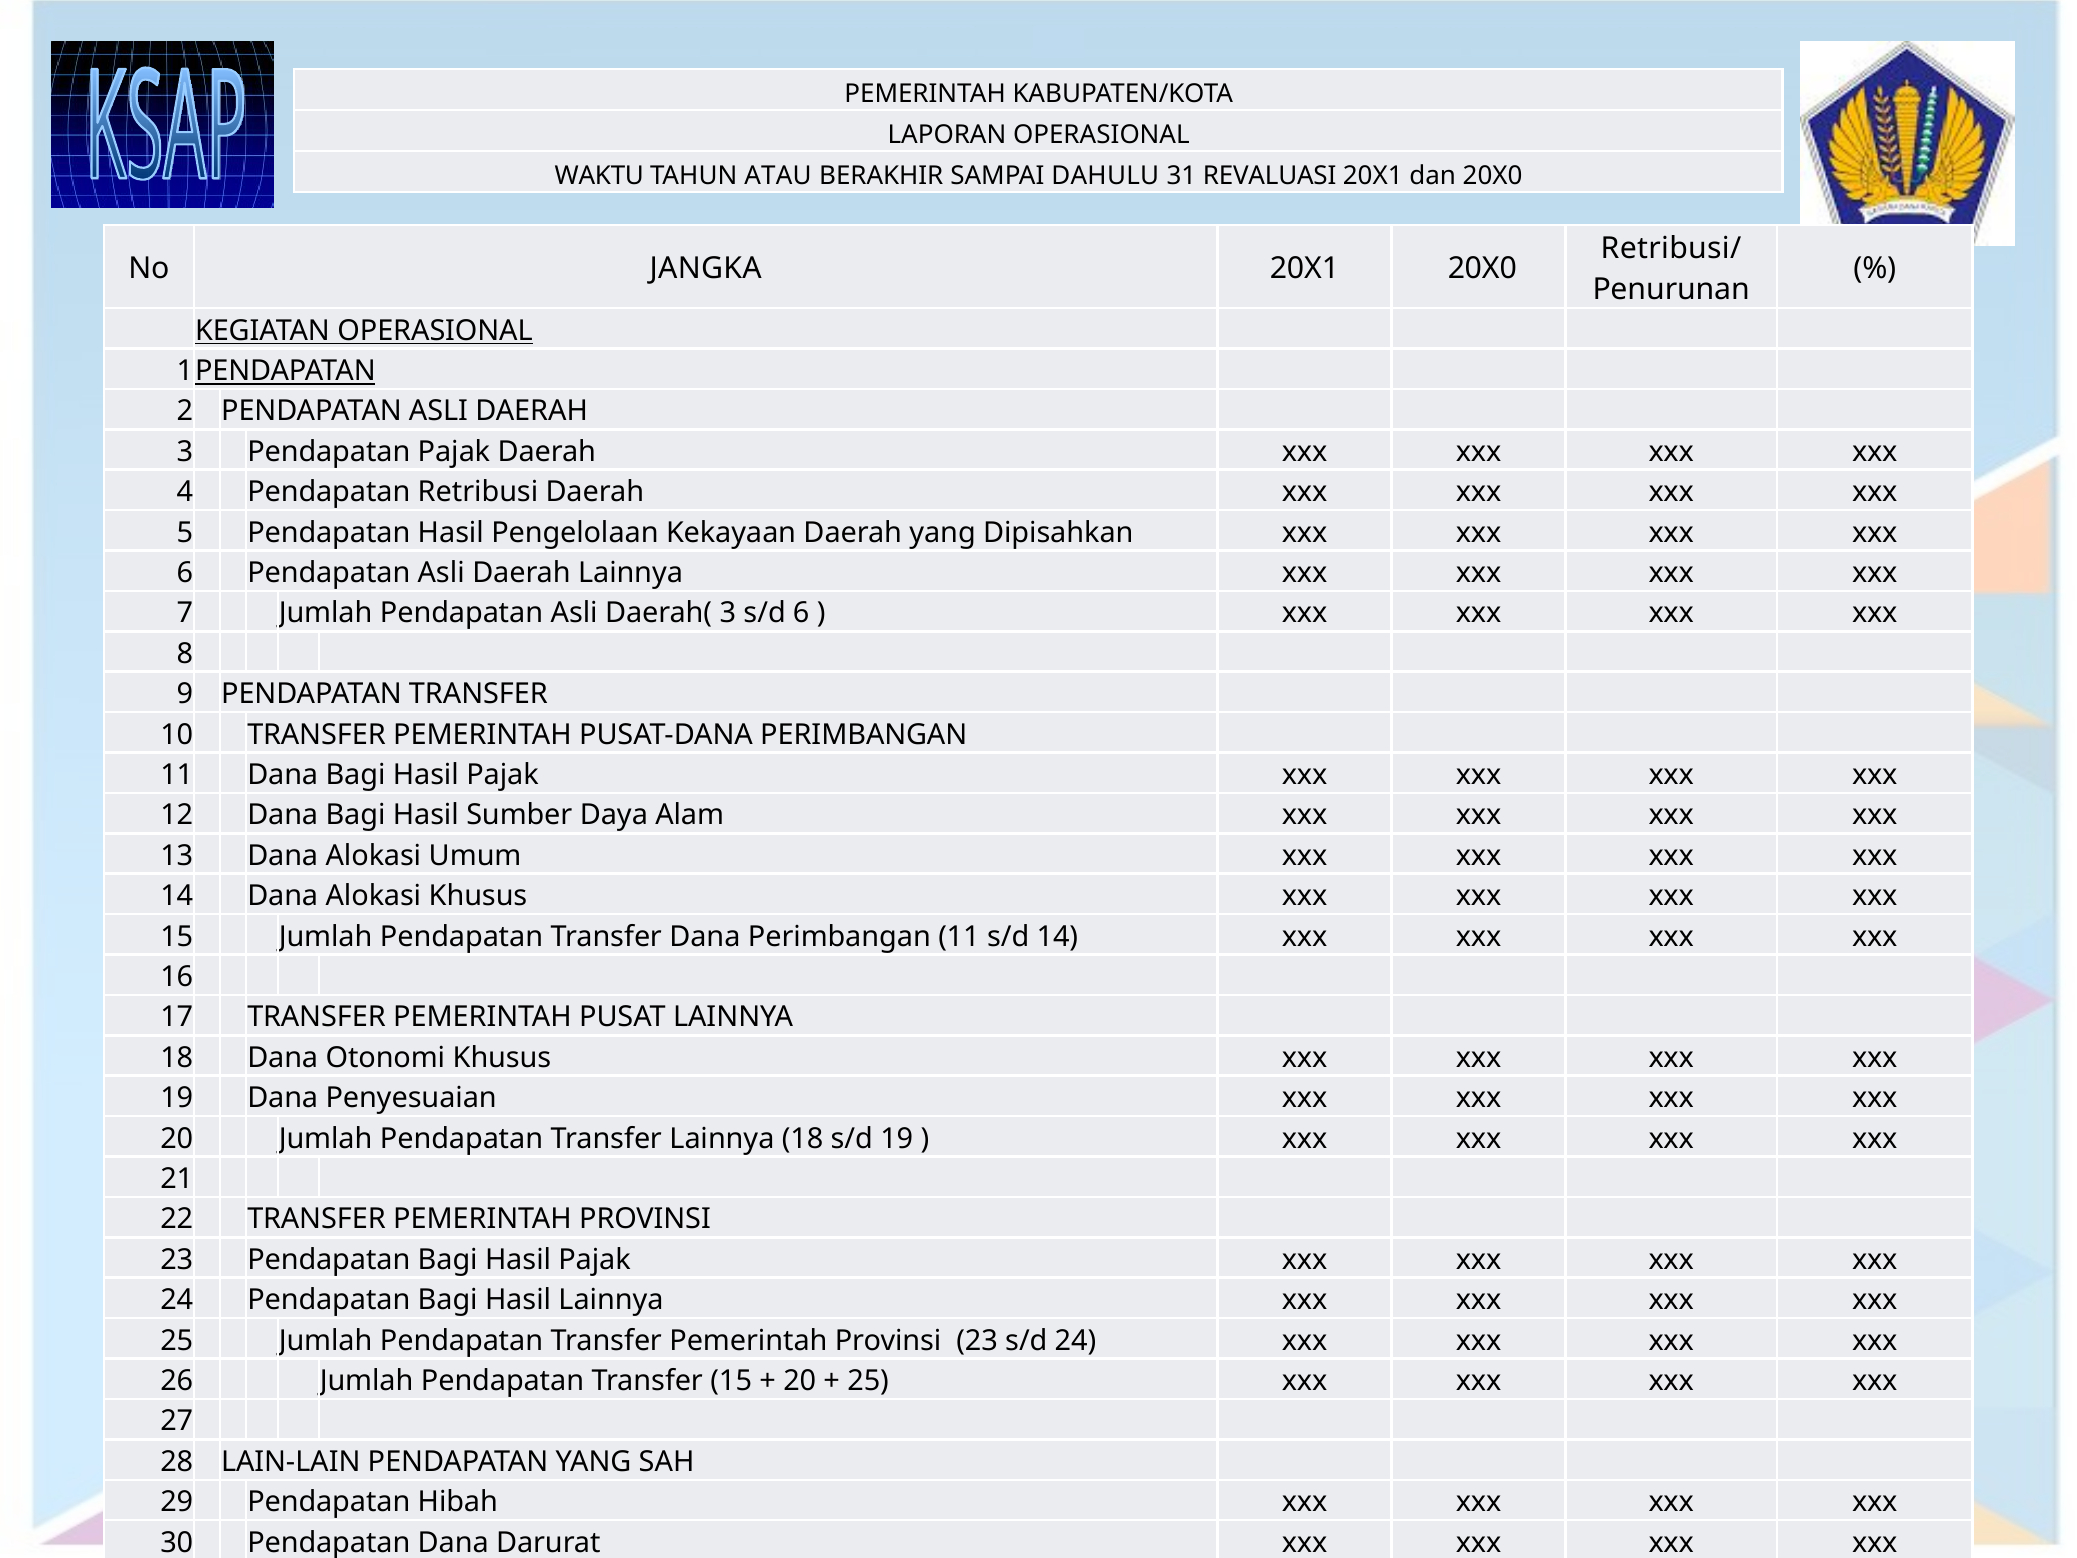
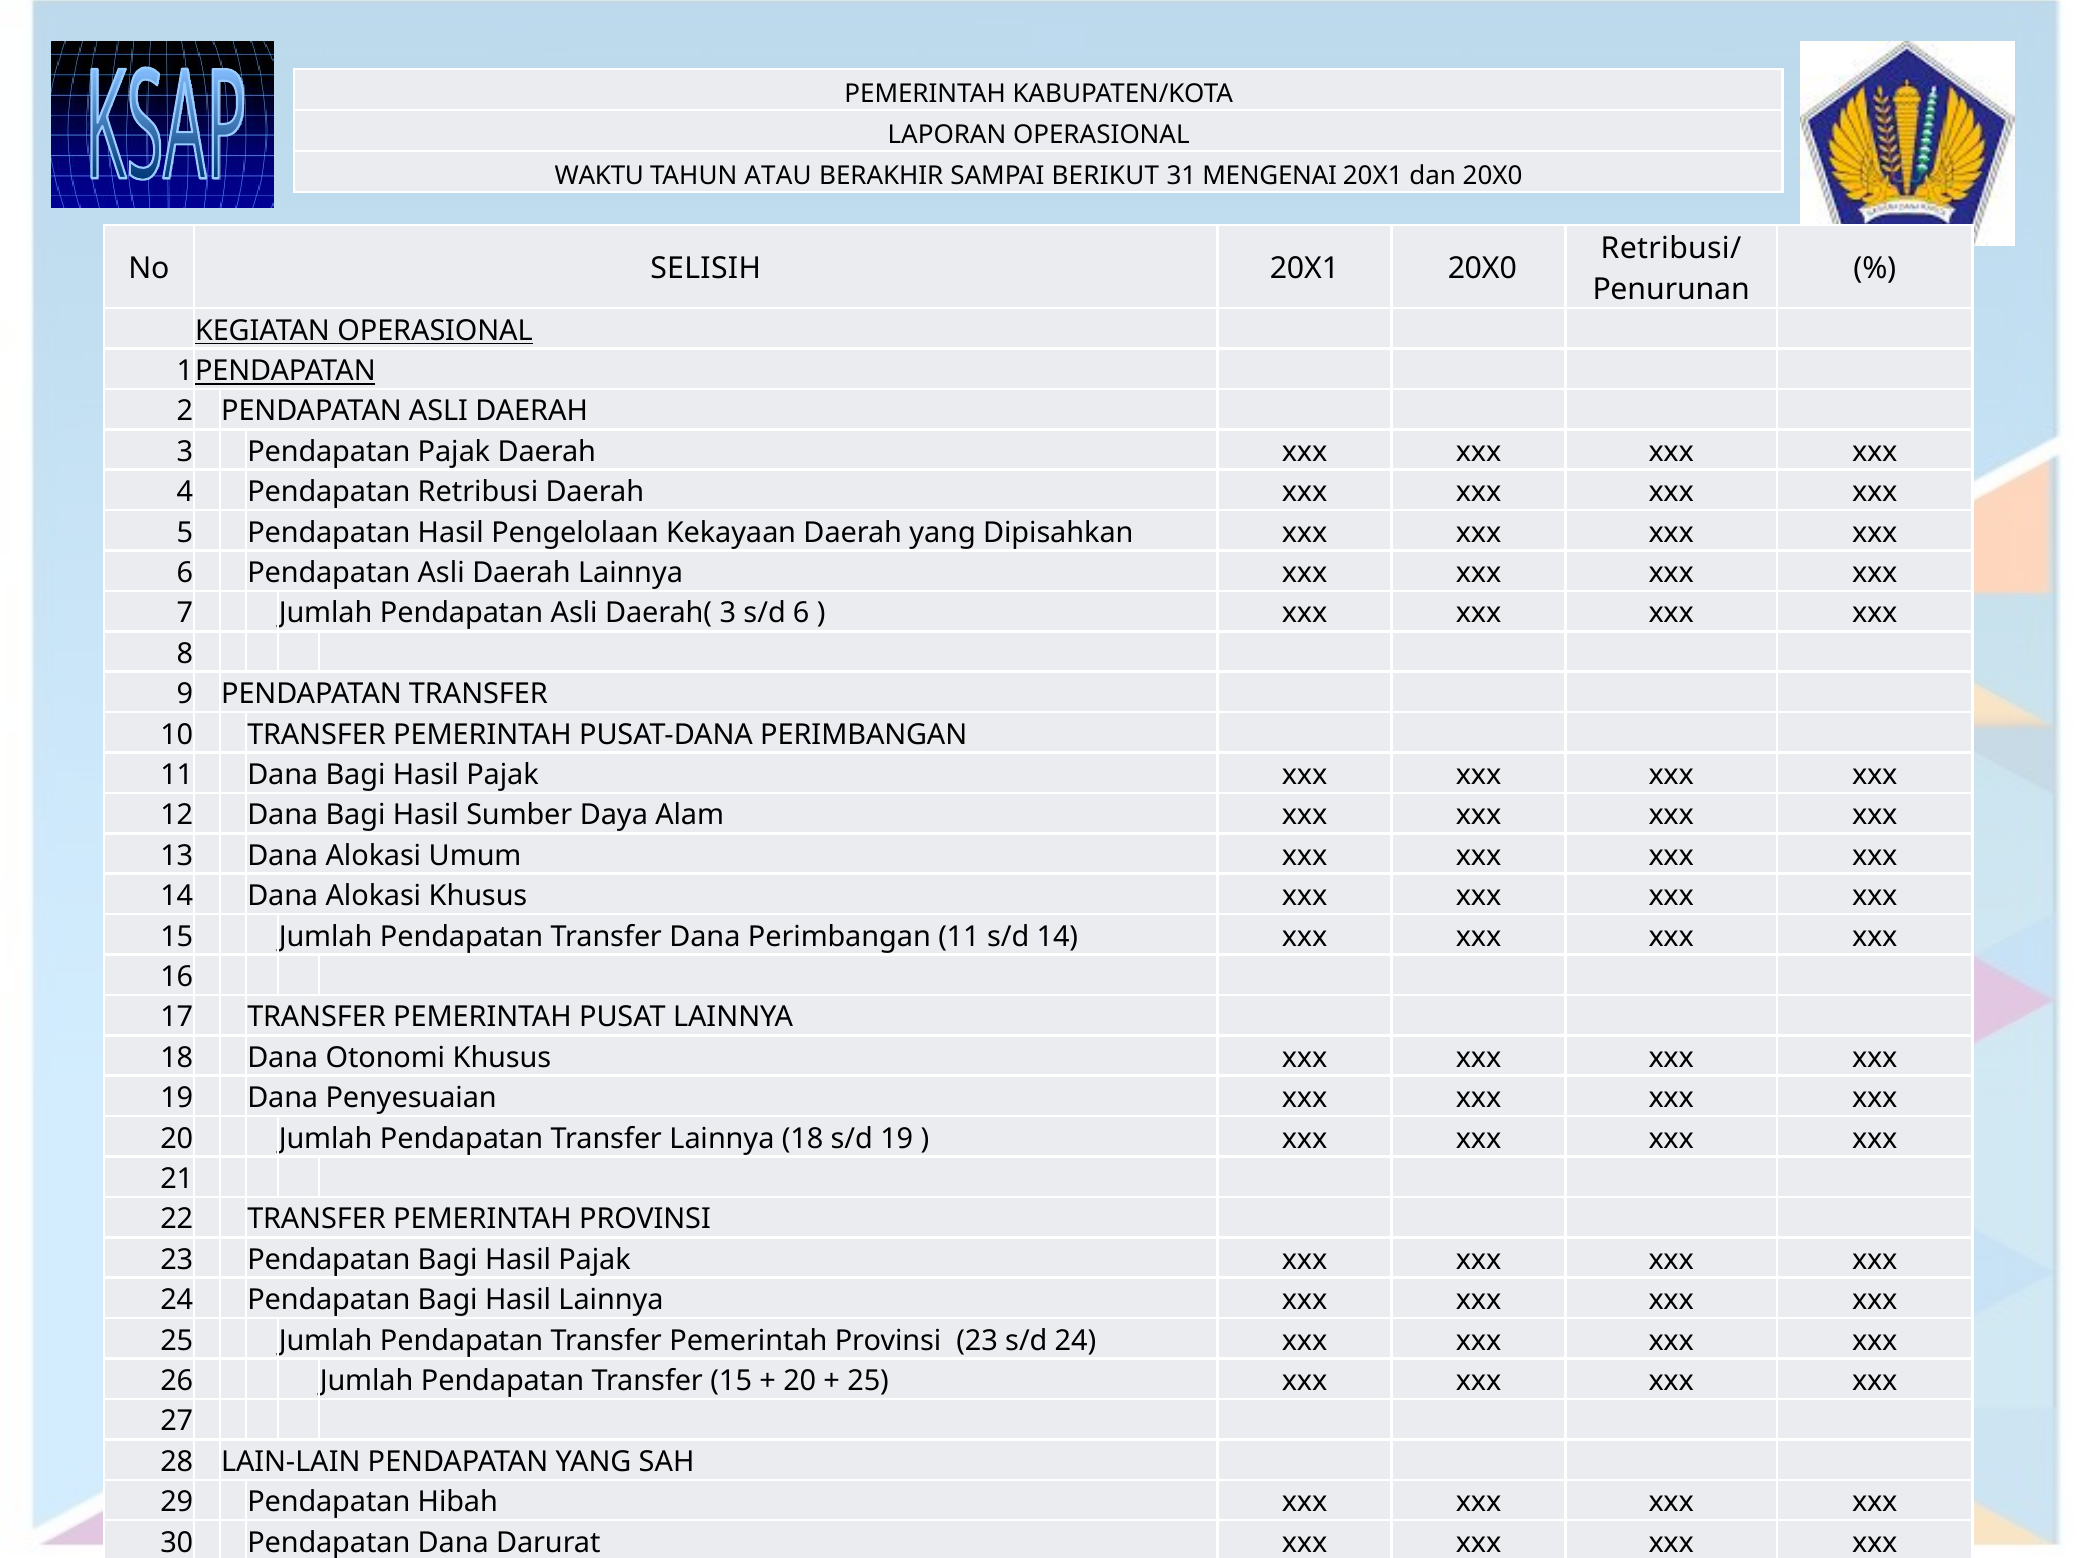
DAHULU: DAHULU -> BERIKUT
REVALUASI: REVALUASI -> MENGENAI
JANGKA: JANGKA -> SELISIH
